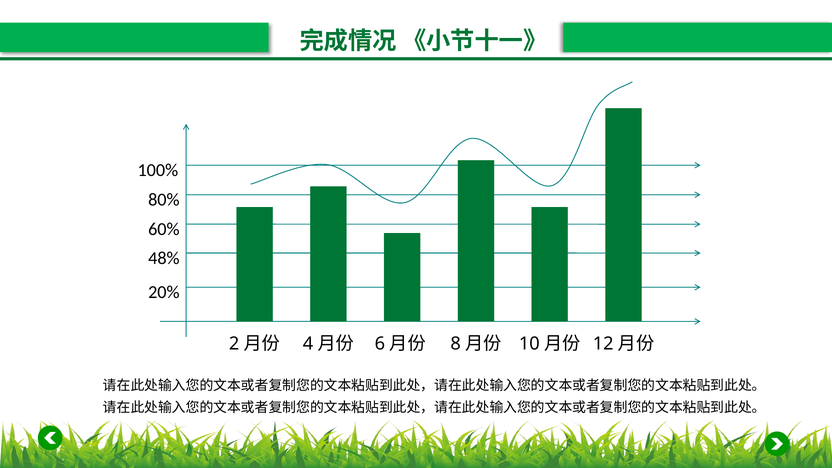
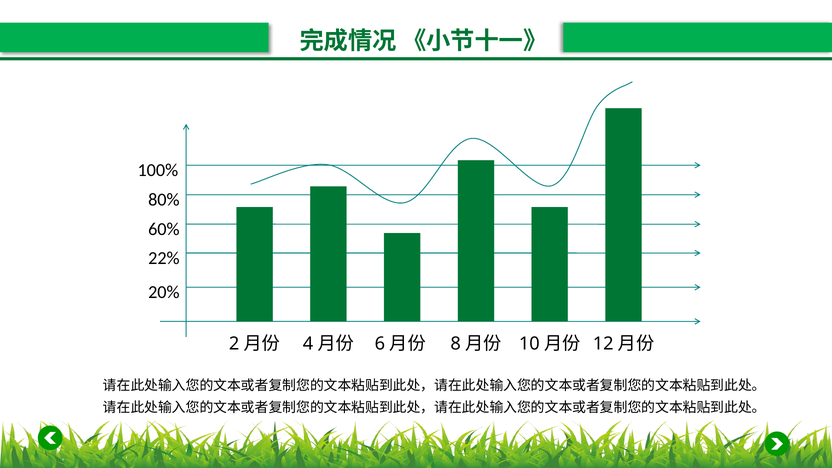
48%: 48% -> 22%
